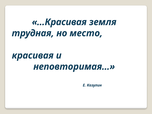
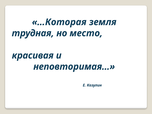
…Красивая: …Красивая -> …Которая
